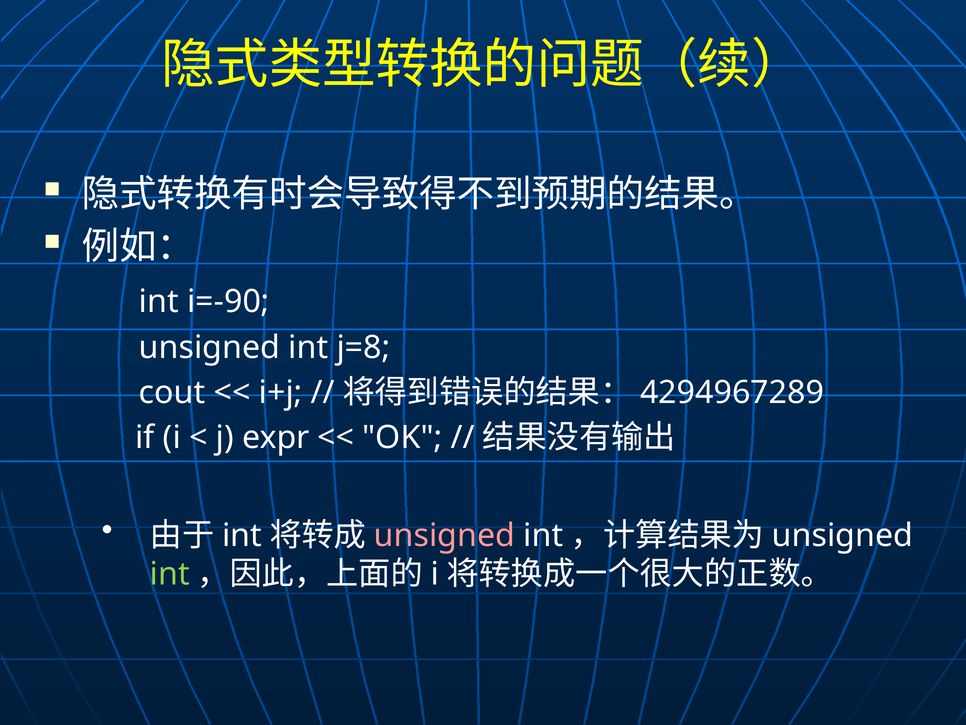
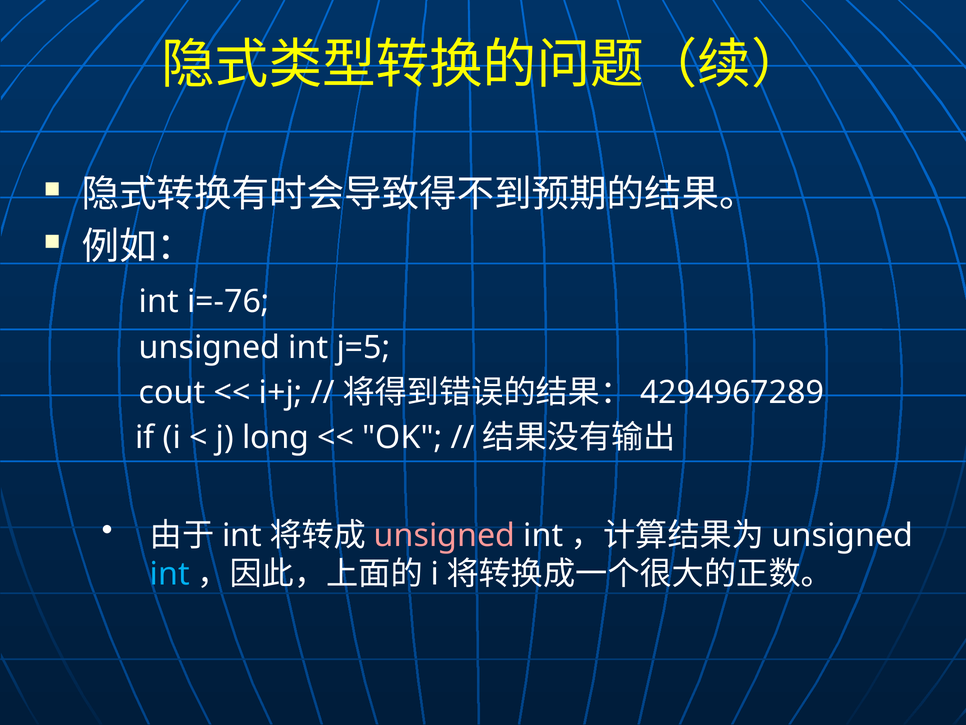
i=-90: i=-90 -> i=-76
j=8: j=8 -> j=5
expr: expr -> long
int at (170, 574) colour: light green -> light blue
